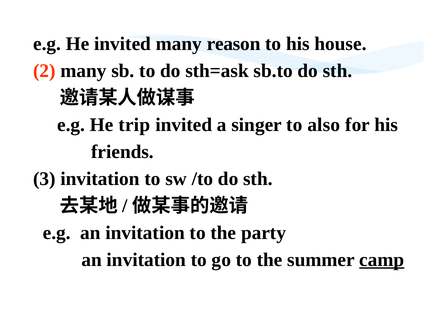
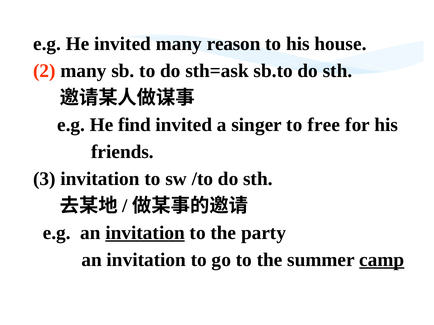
trip: trip -> find
also: also -> free
invitation at (145, 233) underline: none -> present
